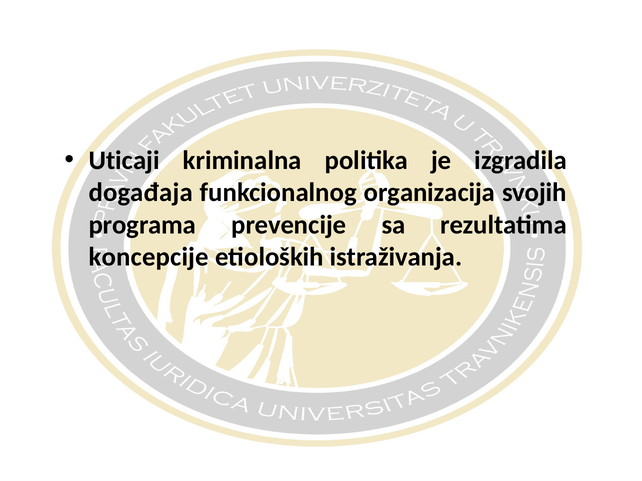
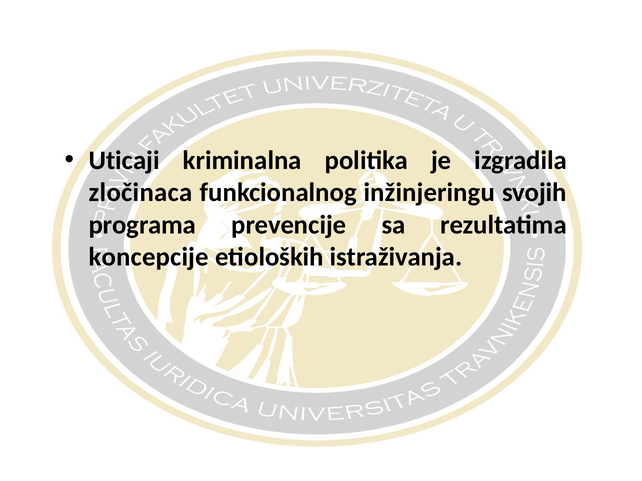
događaja: događaja -> zločinaca
organizacija: organizacija -> inžinjeringu
